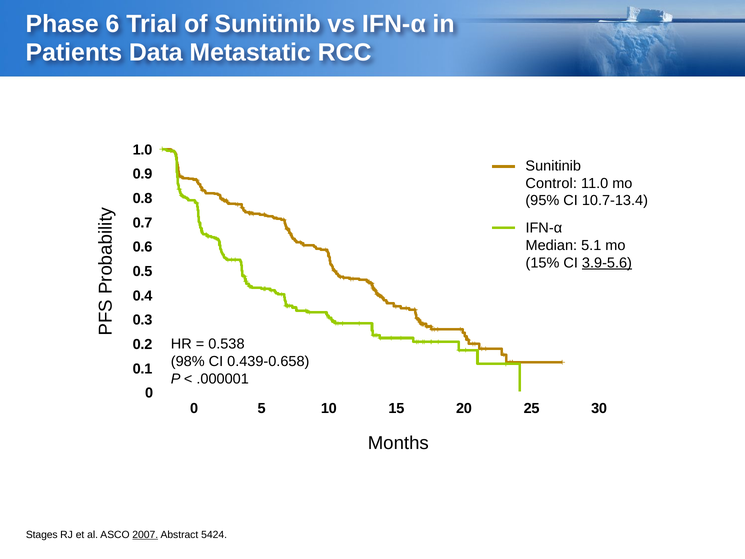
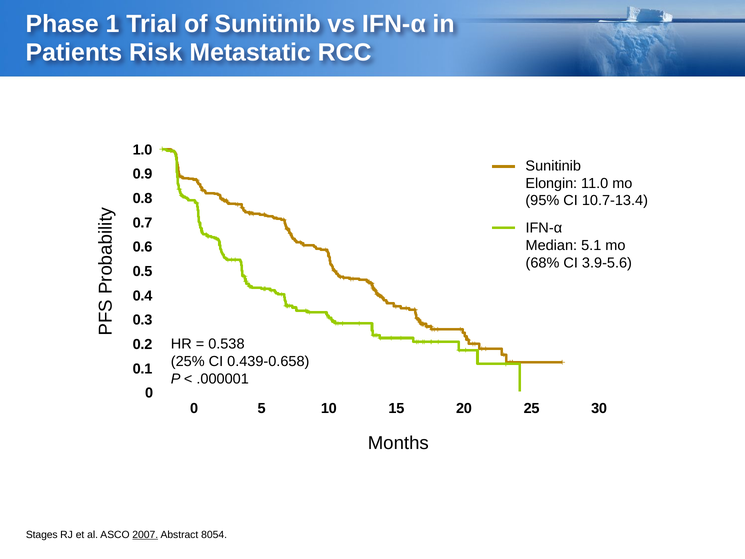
6: 6 -> 1
Data: Data -> Risk
Control: Control -> Elongin
15%: 15% -> 68%
3.9-5.6 underline: present -> none
98%: 98% -> 25%
5424: 5424 -> 8054
